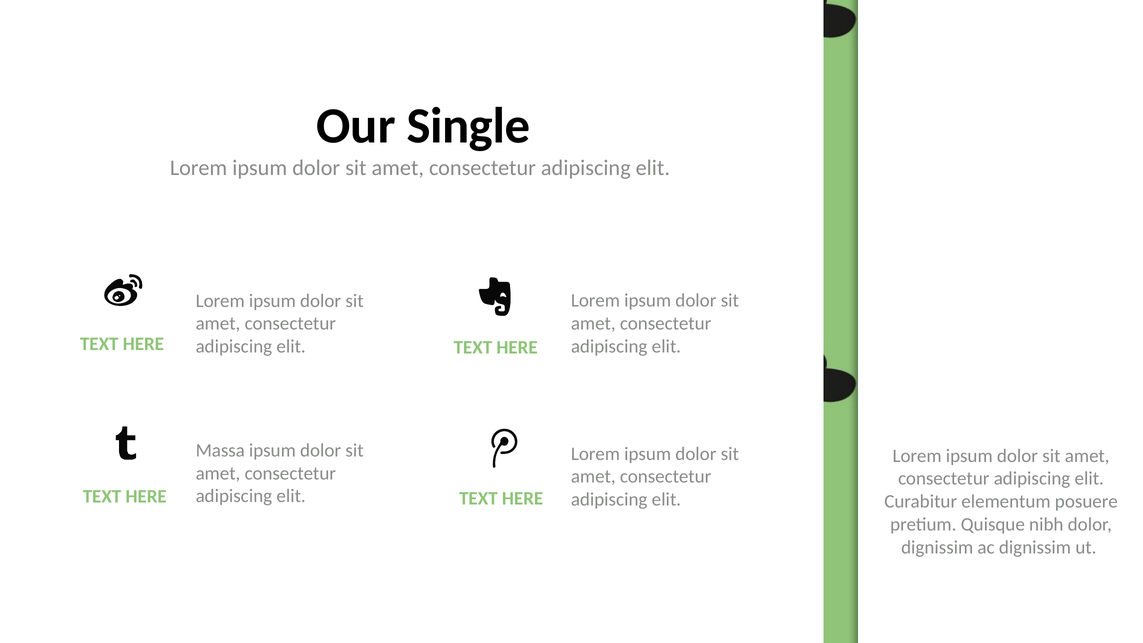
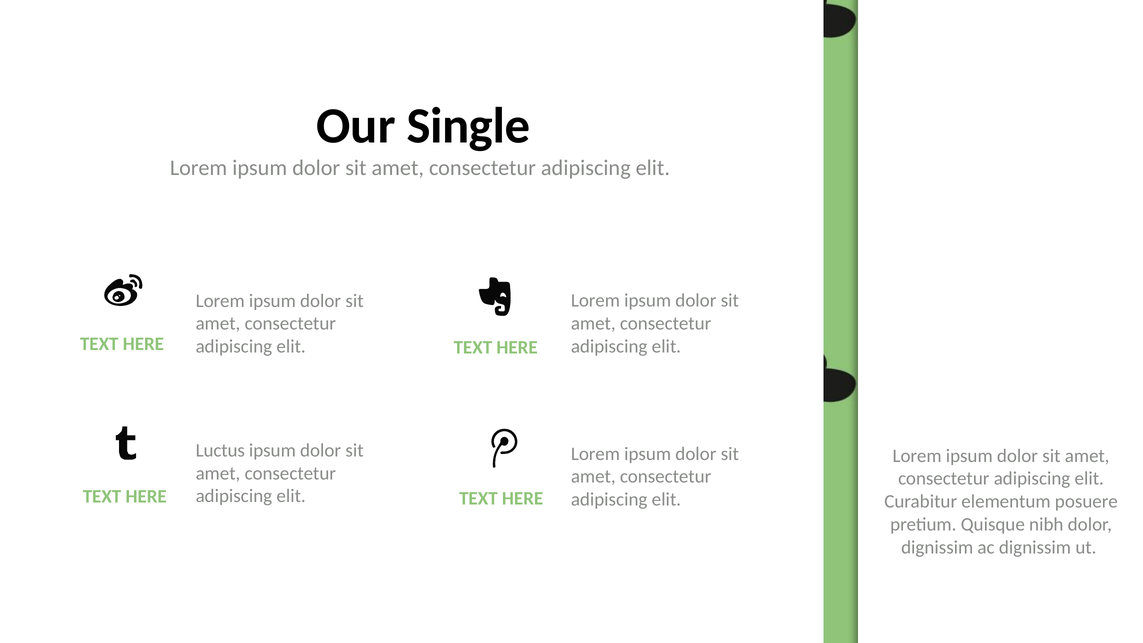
Massa: Massa -> Luctus
